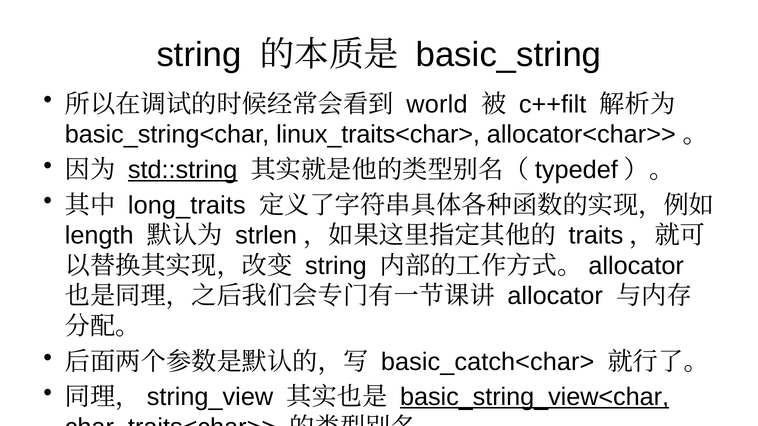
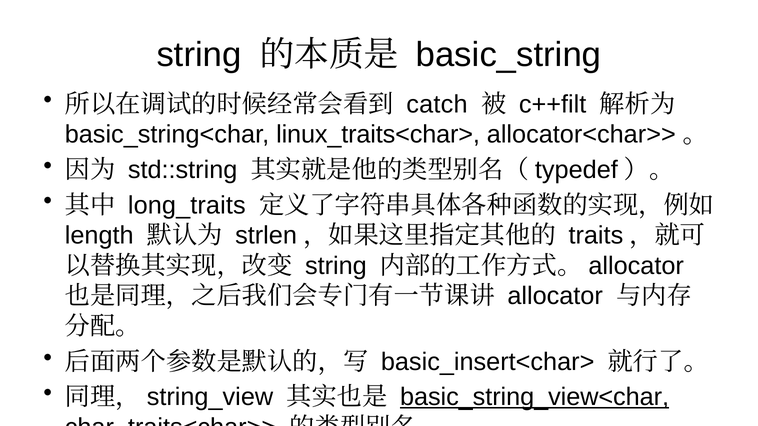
world: world -> catch
std::string underline: present -> none
basic_catch<char>: basic_catch<char> -> basic_insert<char>
